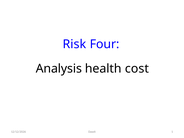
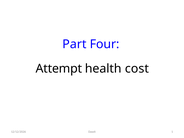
Risk: Risk -> Part
Analysis: Analysis -> Attempt
